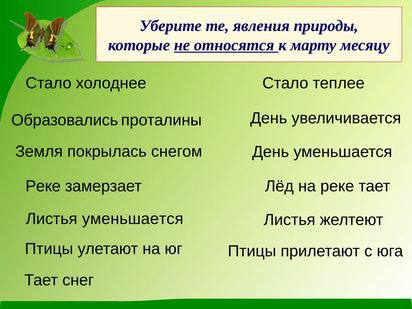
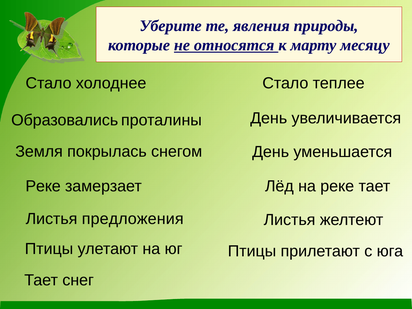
Листья уменьшается: уменьшается -> предложения
